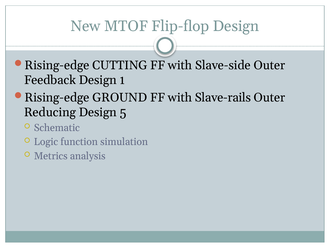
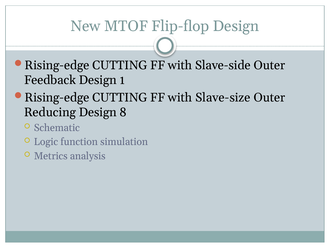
GROUND at (120, 97): GROUND -> CUTTING
Slave-rails: Slave-rails -> Slave-size
5: 5 -> 8
